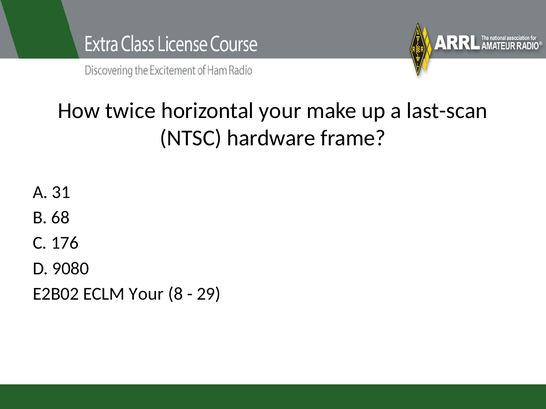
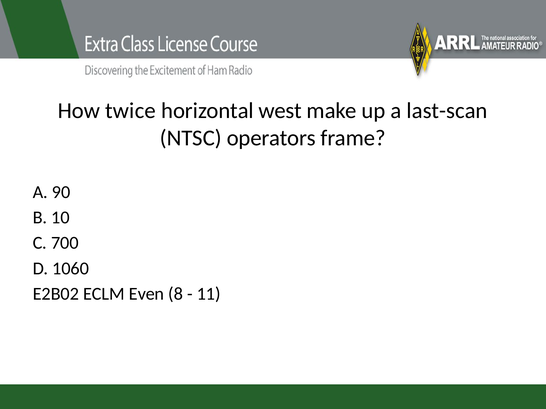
horizontal your: your -> west
hardware: hardware -> operators
31: 31 -> 90
68: 68 -> 10
176: 176 -> 700
9080: 9080 -> 1060
ECLM Your: Your -> Even
29: 29 -> 11
